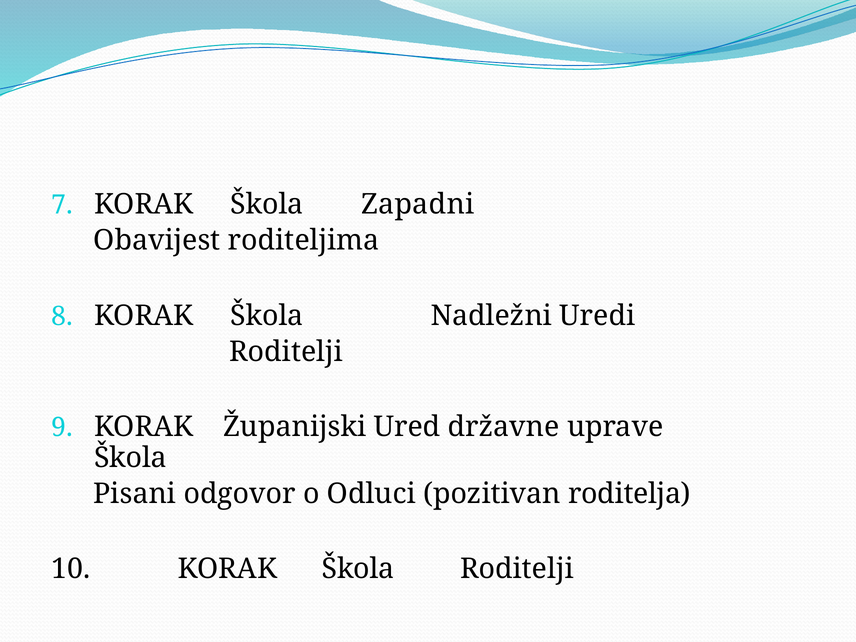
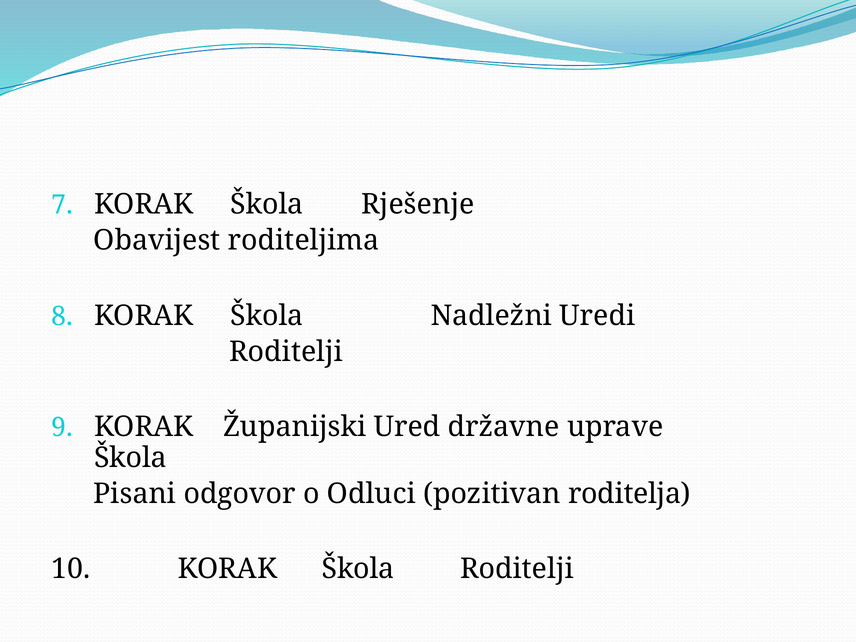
Zapadni: Zapadni -> Rješenje
